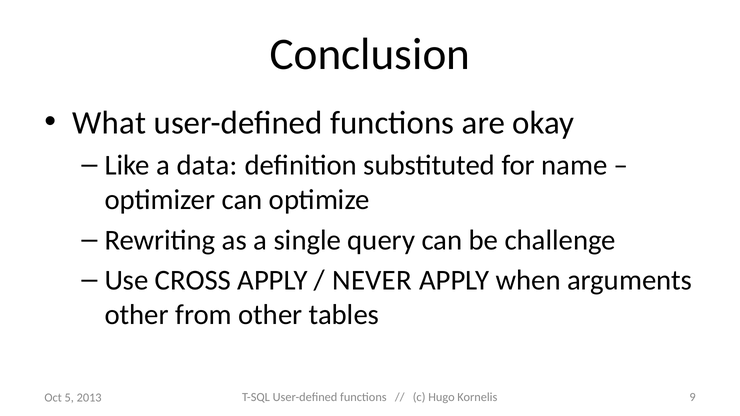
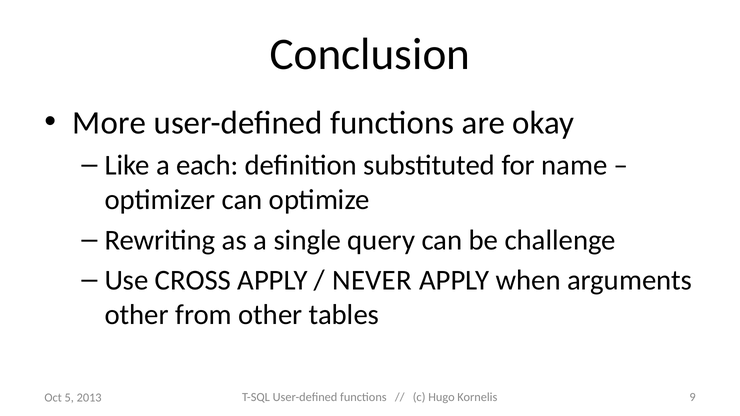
What: What -> More
data: data -> each
